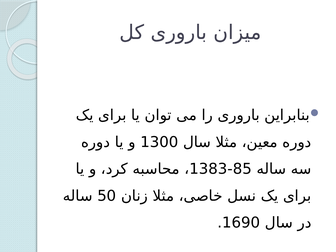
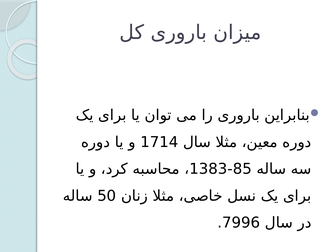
1300: 1300 -> 1714
1690: 1690 -> 7996
